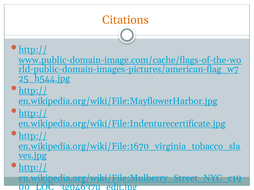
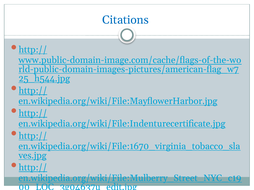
Citations colour: orange -> blue
